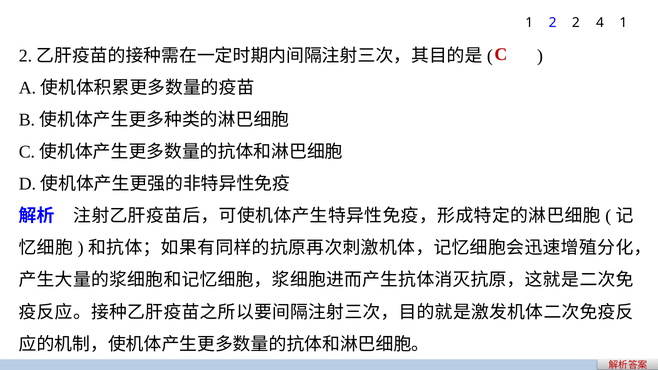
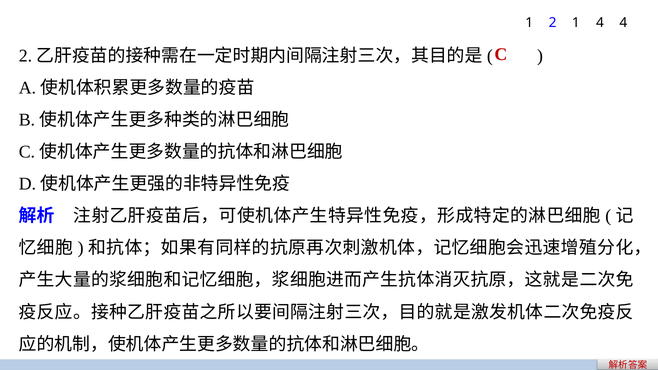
2 2: 2 -> 1
4 1: 1 -> 4
